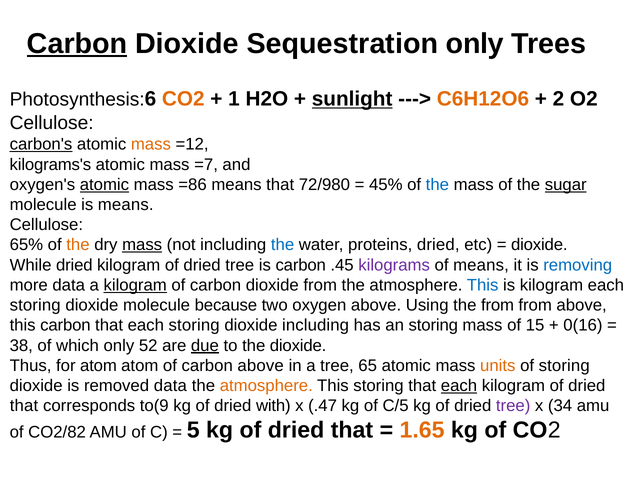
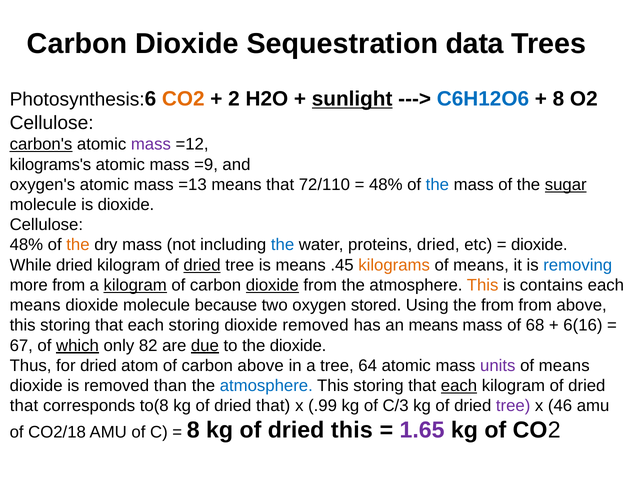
Carbon at (77, 44) underline: present -> none
Sequestration only: only -> data
1: 1 -> 2
C6H12O6 colour: orange -> blue
2 at (558, 99): 2 -> 8
mass at (151, 144) colour: orange -> purple
=7: =7 -> =9
atomic at (104, 184) underline: present -> none
=86: =86 -> =13
72/980: 72/980 -> 72/110
45% at (386, 184): 45% -> 48%
is means: means -> dioxide
65% at (26, 245): 65% -> 48%
mass at (142, 245) underline: present -> none
dried at (202, 265) underline: none -> present
is carbon: carbon -> means
kilograms colour: purple -> orange
more data: data -> from
dioxide at (272, 285) underline: none -> present
This at (483, 285) colour: blue -> orange
is kilogram: kilogram -> contains
storing at (35, 305): storing -> means
oxygen above: above -> stored
carbon at (65, 325): carbon -> storing
dioxide including: including -> removed
an storing: storing -> means
15: 15 -> 68
0(16: 0(16 -> 6(16
38: 38 -> 67
which underline: none -> present
52: 52 -> 82
for atom: atom -> dried
65: 65 -> 64
units colour: orange -> purple
storing at (564, 365): storing -> means
removed data: data -> than
atmosphere at (266, 385) colour: orange -> blue
to(9: to(9 -> to(8
kg of dried with: with -> that
.47: .47 -> .99
C/5: C/5 -> C/3
34: 34 -> 46
CO2/82: CO2/82 -> CO2/18
5 at (193, 430): 5 -> 8
kg of dried that: that -> this
1.65 colour: orange -> purple
